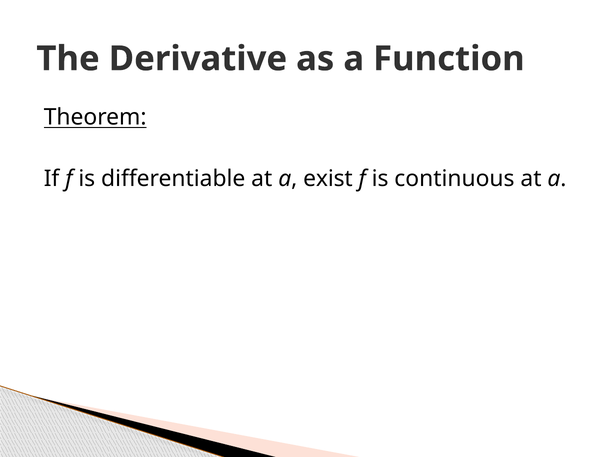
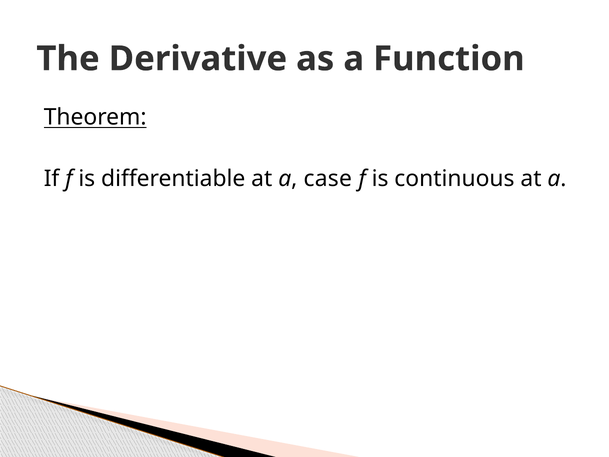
exist: exist -> case
